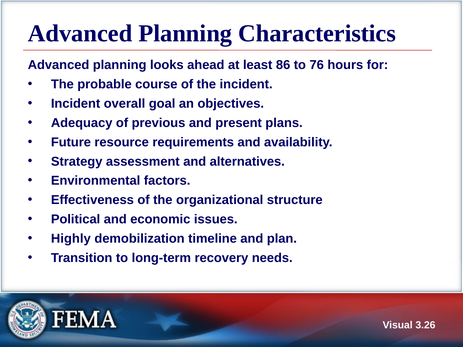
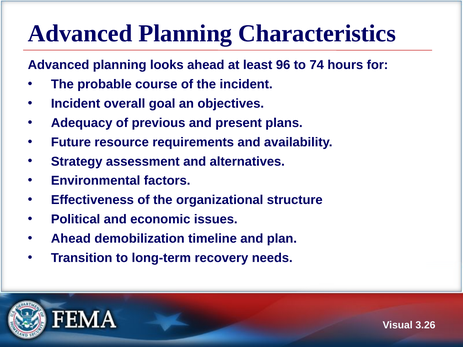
86: 86 -> 96
76: 76 -> 74
Highly at (71, 239): Highly -> Ahead
